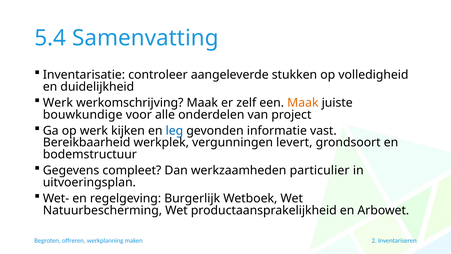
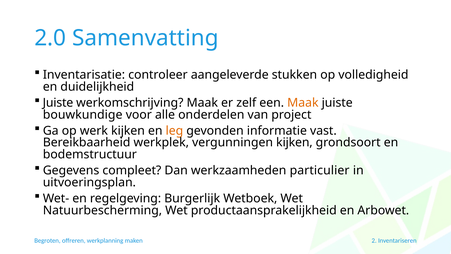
5.4: 5.4 -> 2.0
Werk at (58, 103): Werk -> Juiste
leg colour: blue -> orange
vergunningen levert: levert -> kijken
